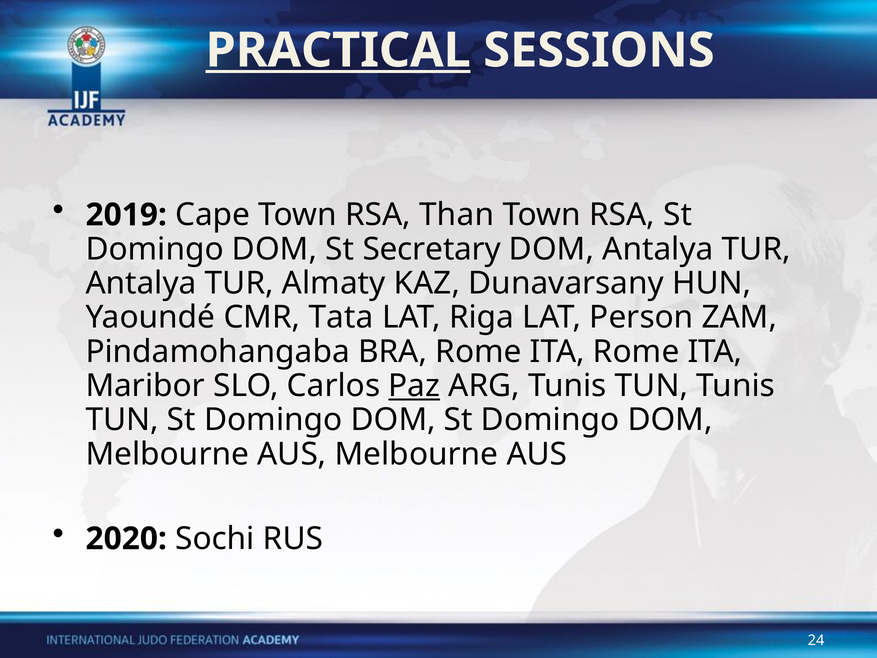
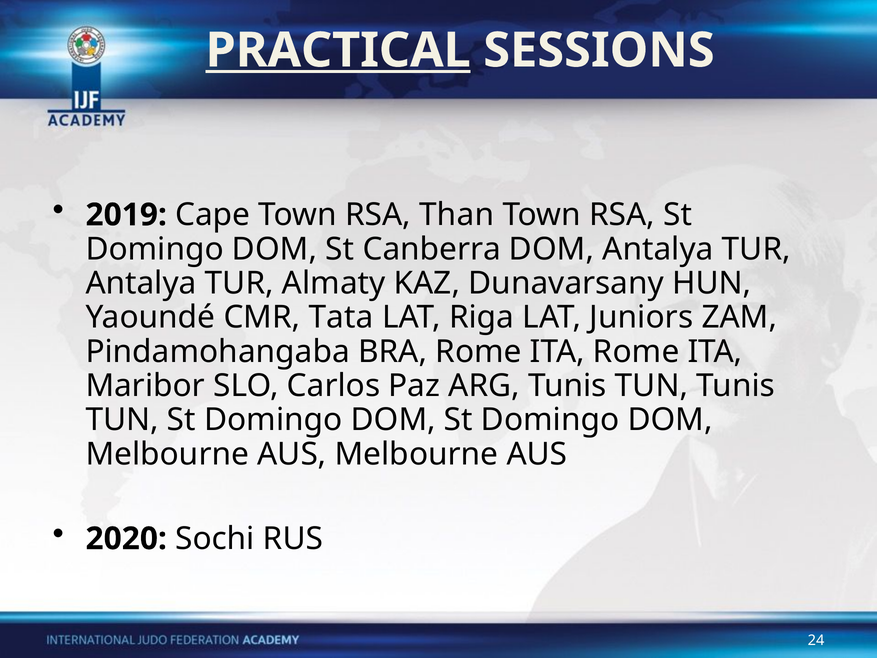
Secretary: Secretary -> Canberra
Person: Person -> Juniors
Paz underline: present -> none
